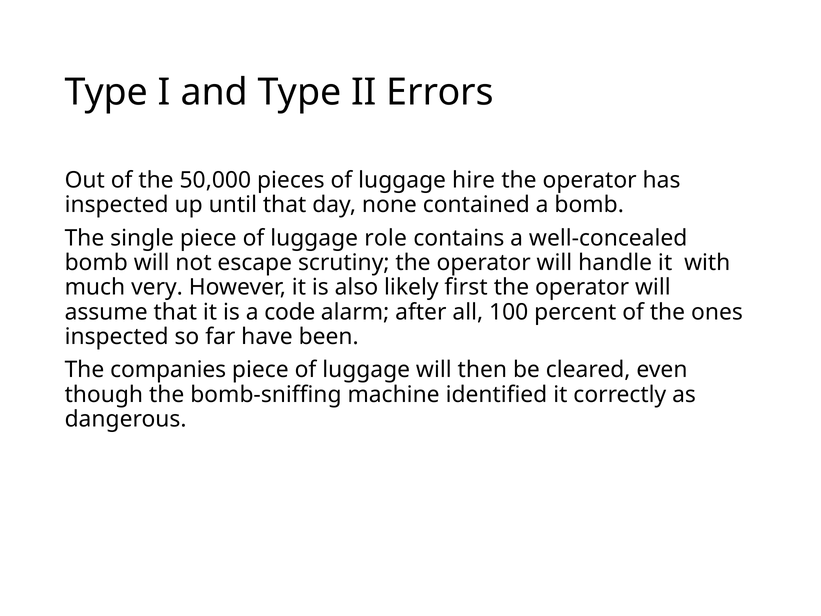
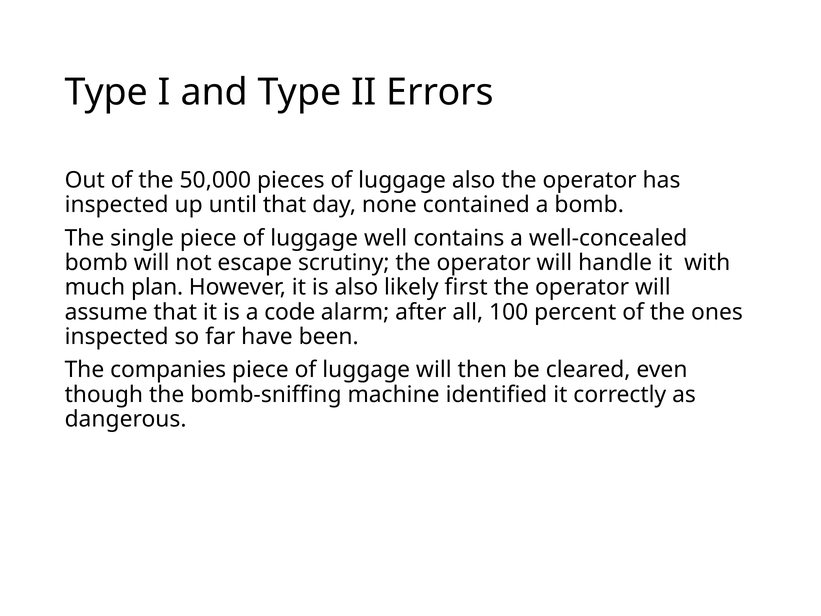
luggage hire: hire -> also
role: role -> well
very: very -> plan
